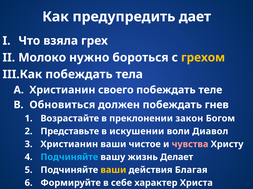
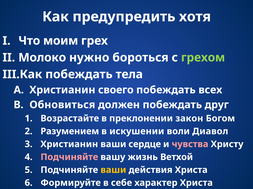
дает: дает -> хотя
взяла: взяла -> моим
грехом colour: yellow -> light green
теле: теле -> всех
гнев: гнев -> друг
Представьте: Представьте -> Разумением
чистое: чистое -> сердце
Подчиняйте at (69, 158) colour: light blue -> pink
Делает: Делает -> Ветхой
действия Благая: Благая -> Христа
